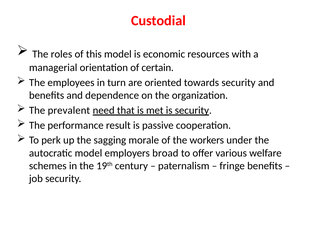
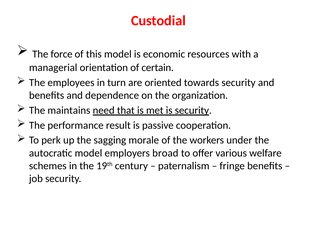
roles: roles -> force
prevalent: prevalent -> maintains
